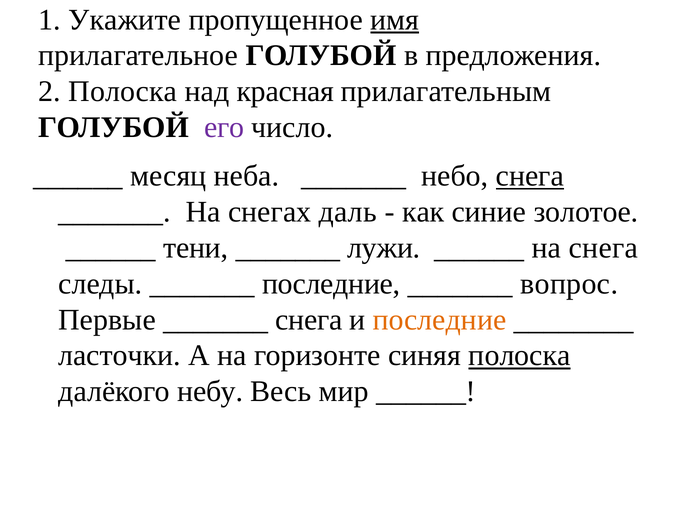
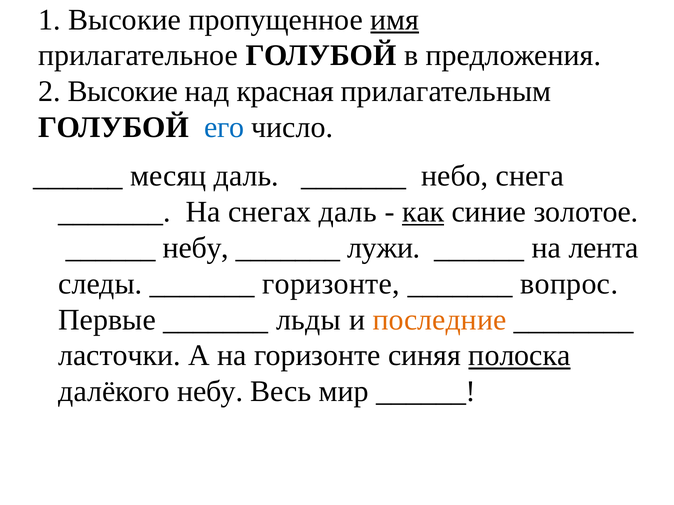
1 Укажите: Укажите -> Высокие
2 Полоска: Полоска -> Высокие
его colour: purple -> blue
месяц неба: неба -> даль
снега at (530, 176) underline: present -> none
как underline: none -> present
тени at (196, 248): тени -> небу
на снега: снега -> лента
последние at (331, 284): последние -> горизонте
снега at (309, 320): снега -> льды
